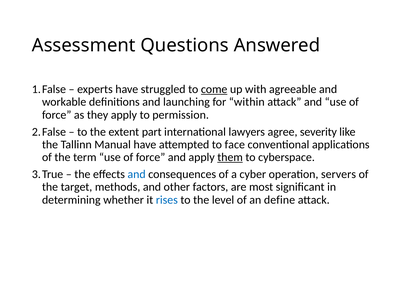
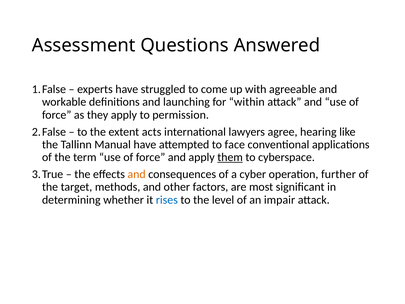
come underline: present -> none
part: part -> acts
severity: severity -> hearing
and at (137, 174) colour: blue -> orange
servers: servers -> further
define: define -> impair
